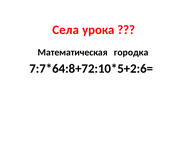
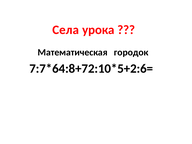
городка: городка -> городок
